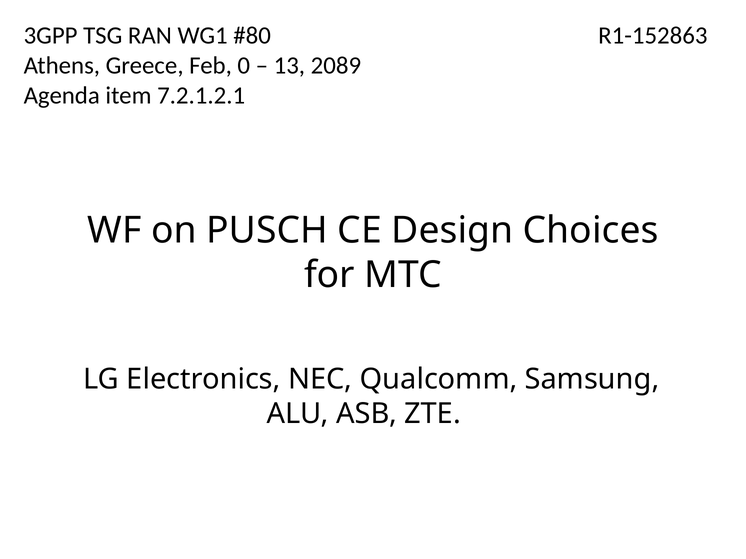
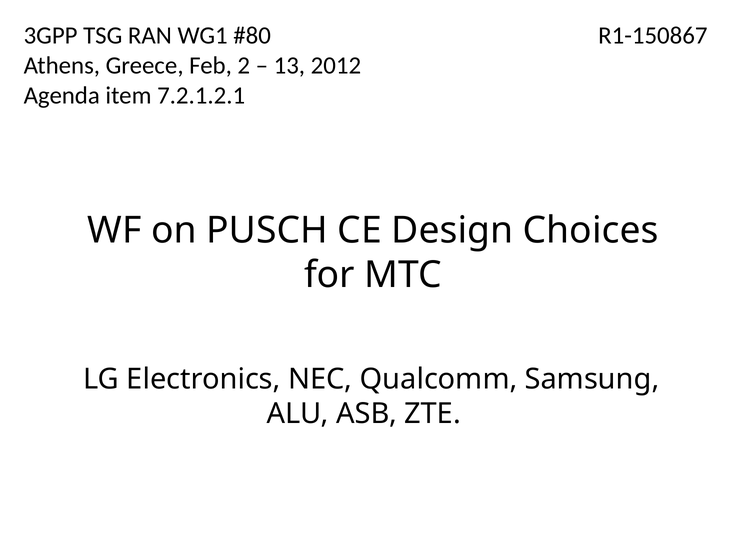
R1-152863: R1-152863 -> R1-150867
0: 0 -> 2
2089: 2089 -> 2012
